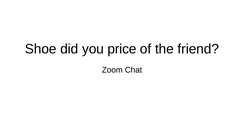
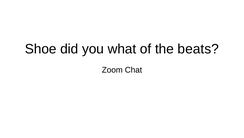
price: price -> what
friend: friend -> beats
